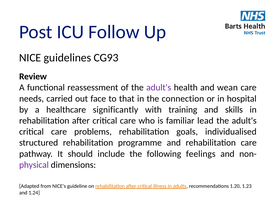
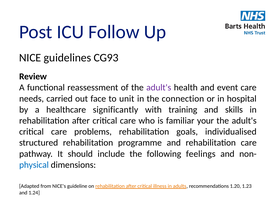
wean: wean -> event
that: that -> unit
lead: lead -> your
physical colour: purple -> blue
